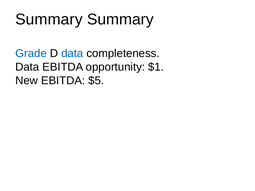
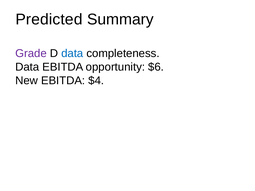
Summary at (49, 19): Summary -> Predicted
Grade colour: blue -> purple
$1: $1 -> $6
$5: $5 -> $4
